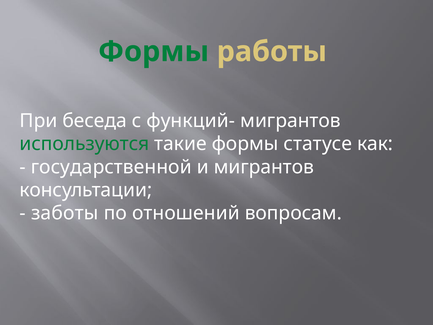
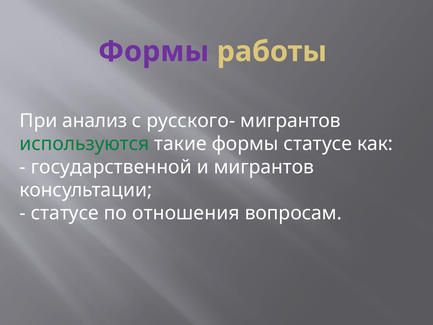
Формы at (154, 52) colour: green -> purple
беседа: беседа -> анализ
функций-: функций- -> русского-
заботы at (65, 213): заботы -> статусе
отношений: отношений -> отношения
